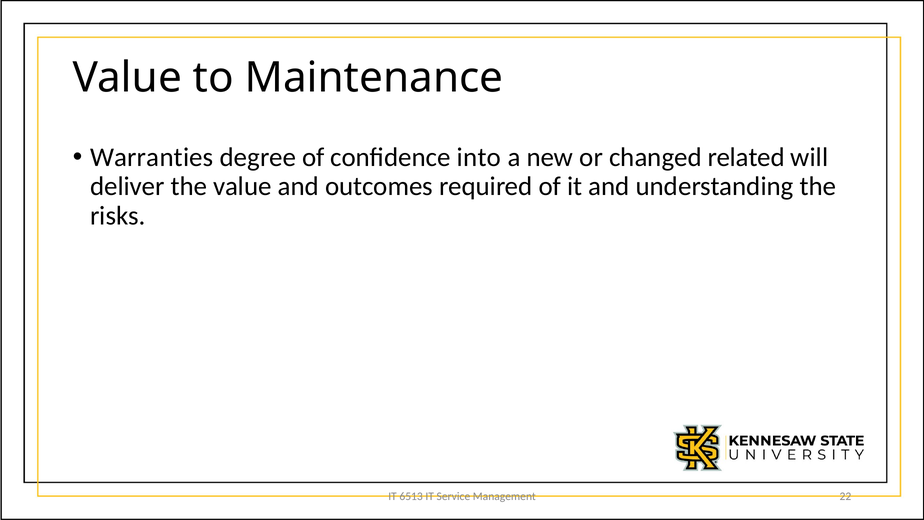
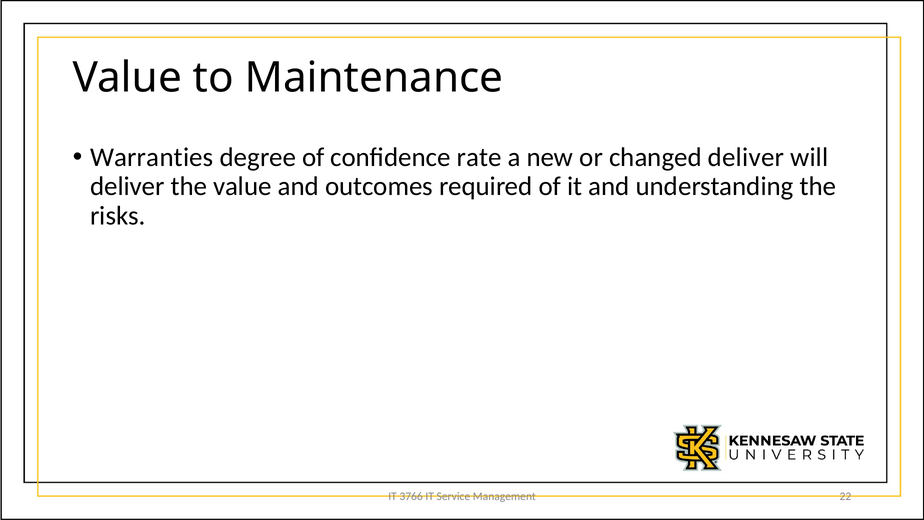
into: into -> rate
changed related: related -> deliver
6513: 6513 -> 3766
